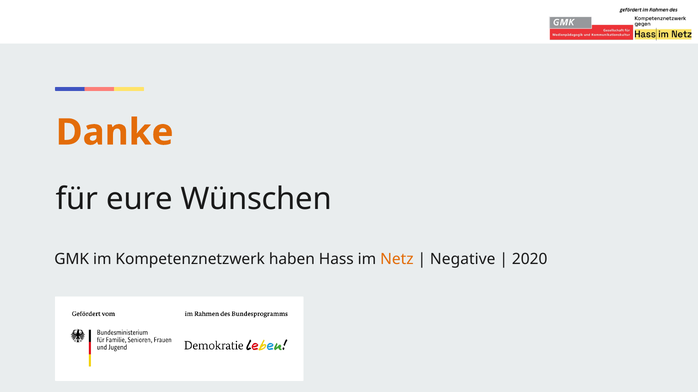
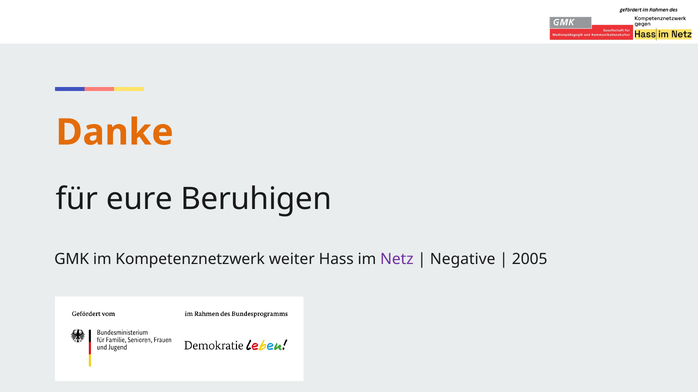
Wünschen: Wünschen -> Beruhigen
haben: haben -> weiter
Netz colour: orange -> purple
2020: 2020 -> 2005
